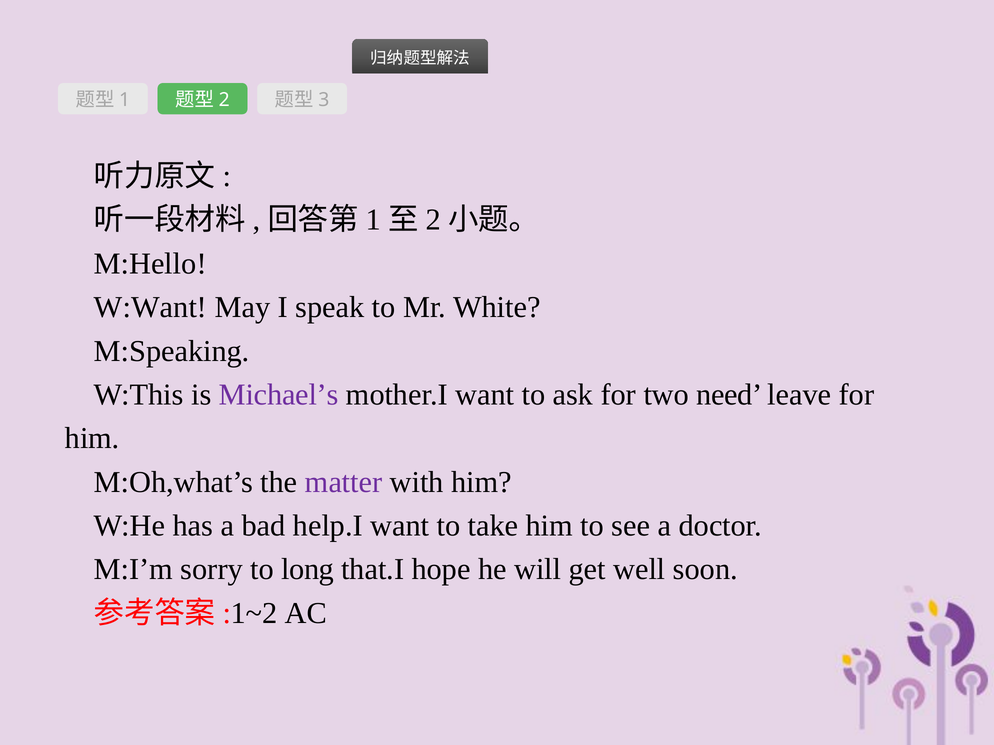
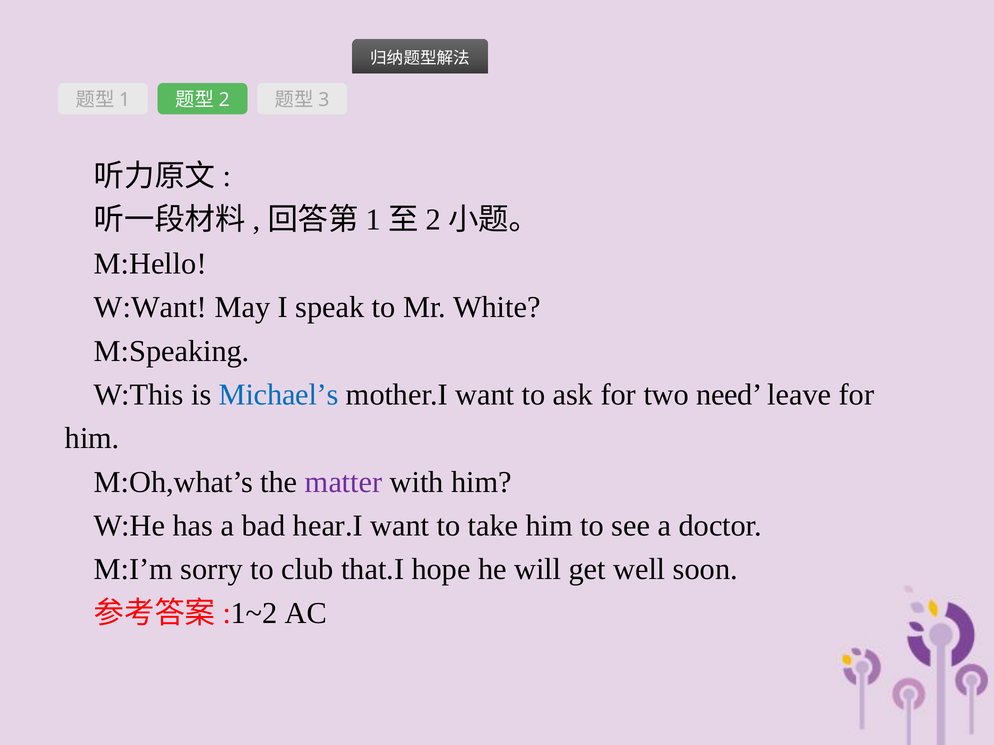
Michael’s colour: purple -> blue
help.I: help.I -> hear.I
long: long -> club
